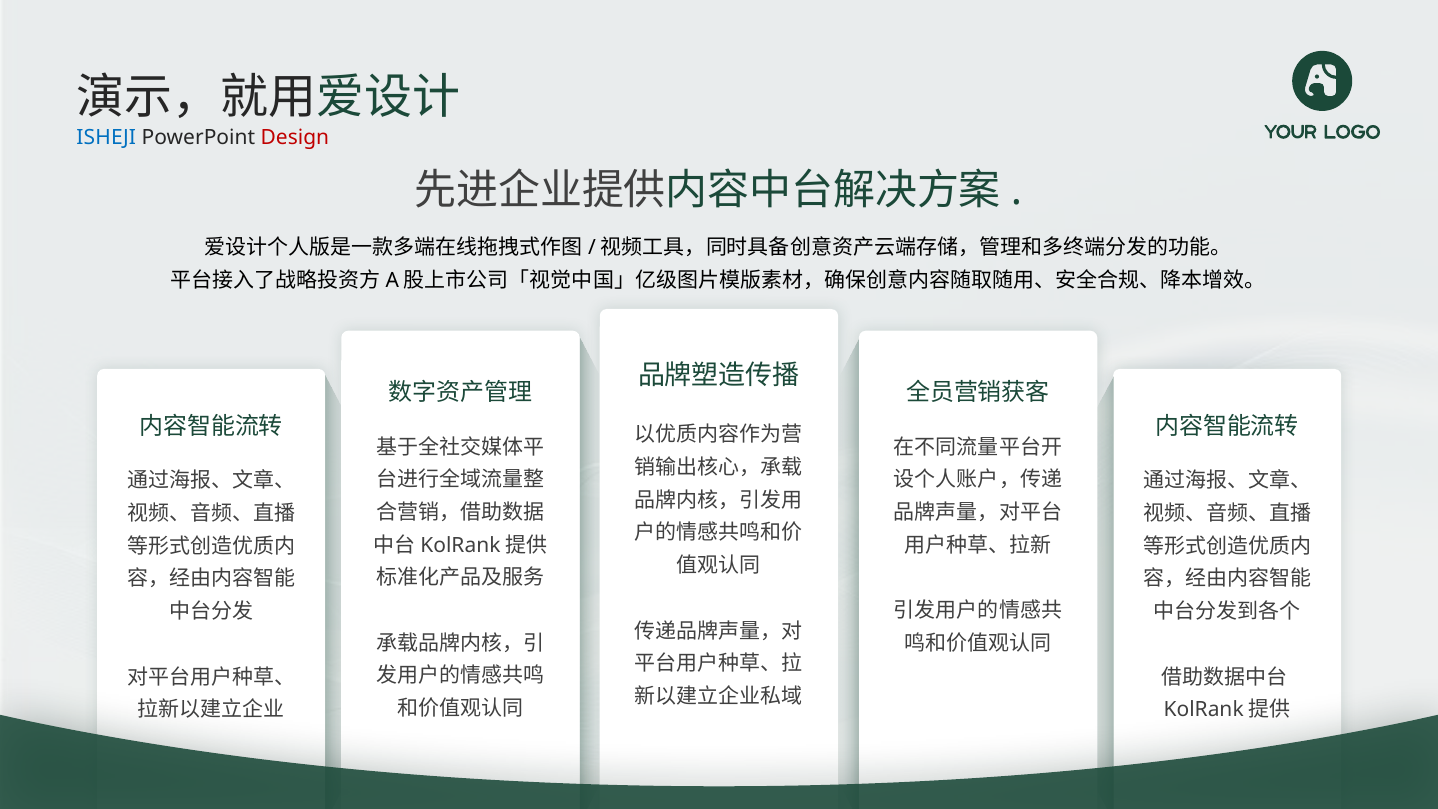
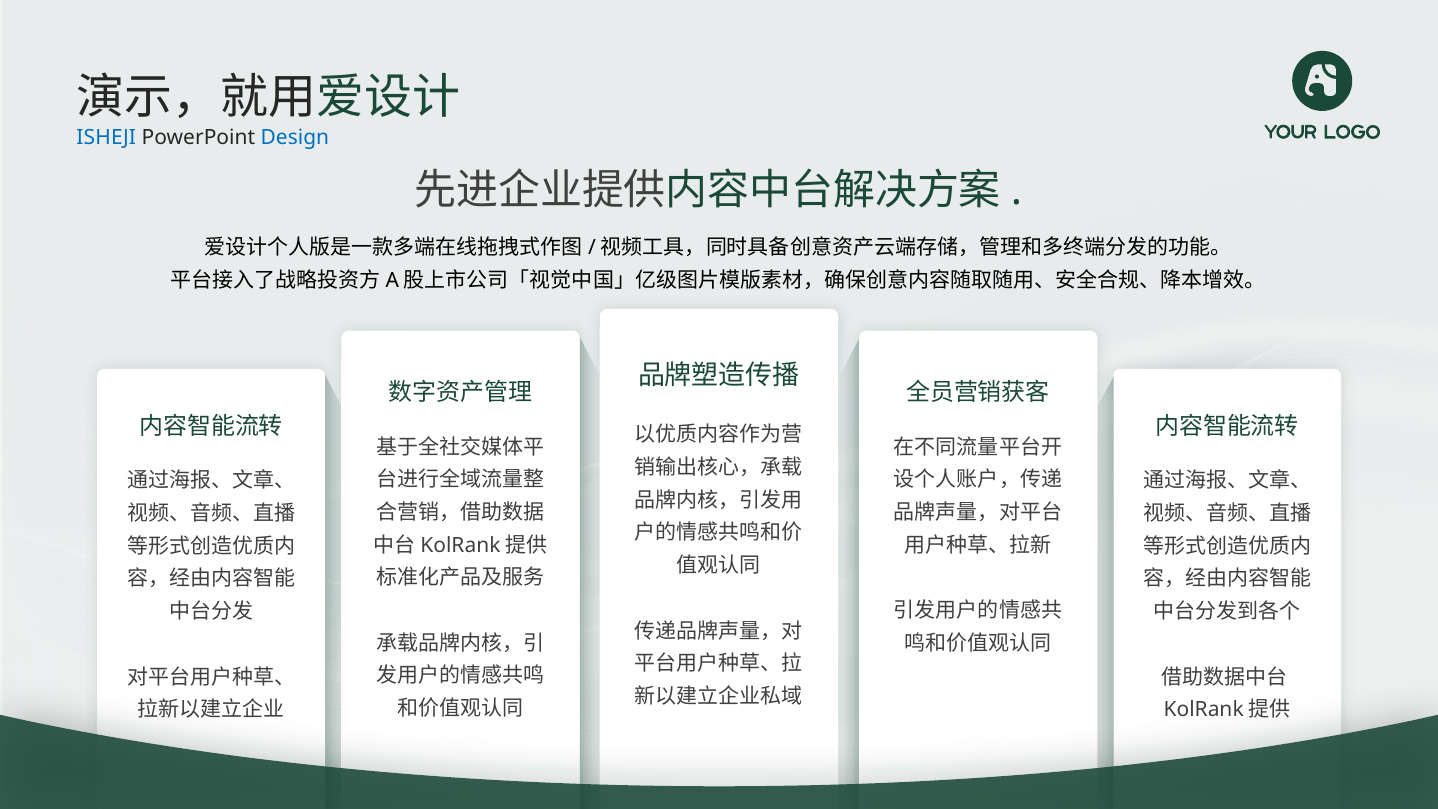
Design colour: red -> blue
